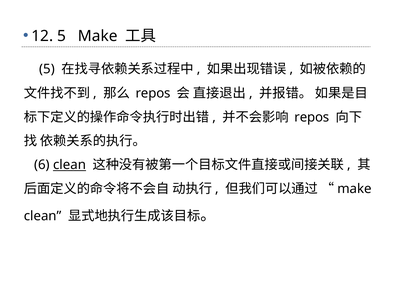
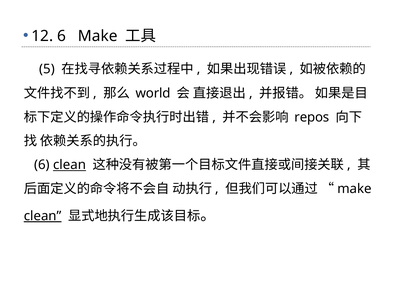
12 5: 5 -> 6
repos at (153, 93): repos -> world
clean at (43, 216) underline: none -> present
